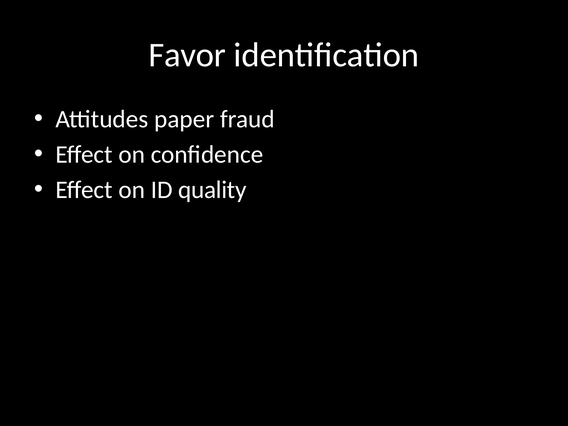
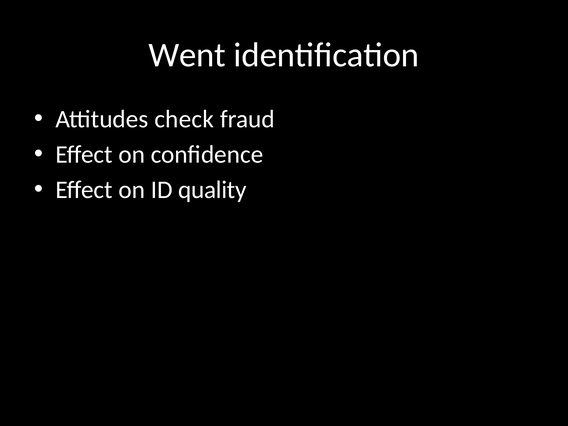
Favor: Favor -> Went
paper: paper -> check
